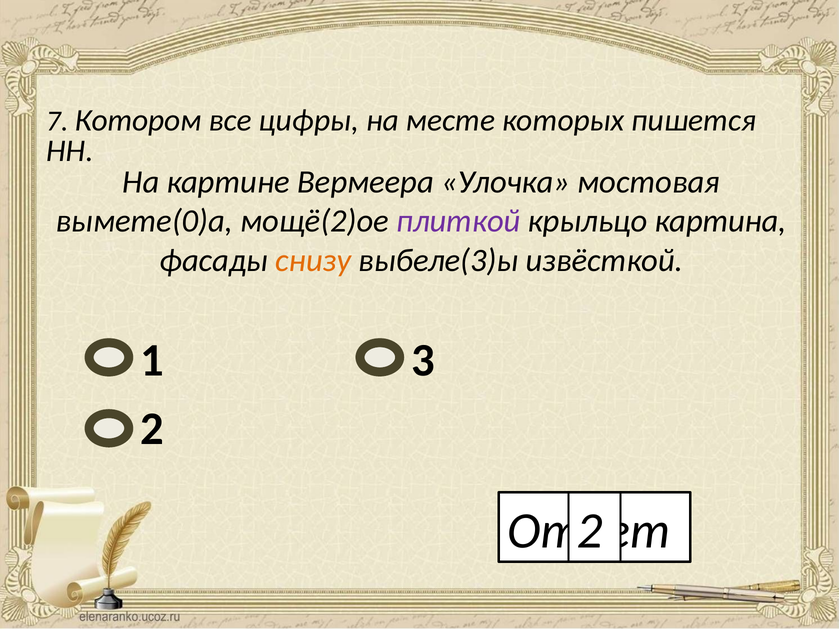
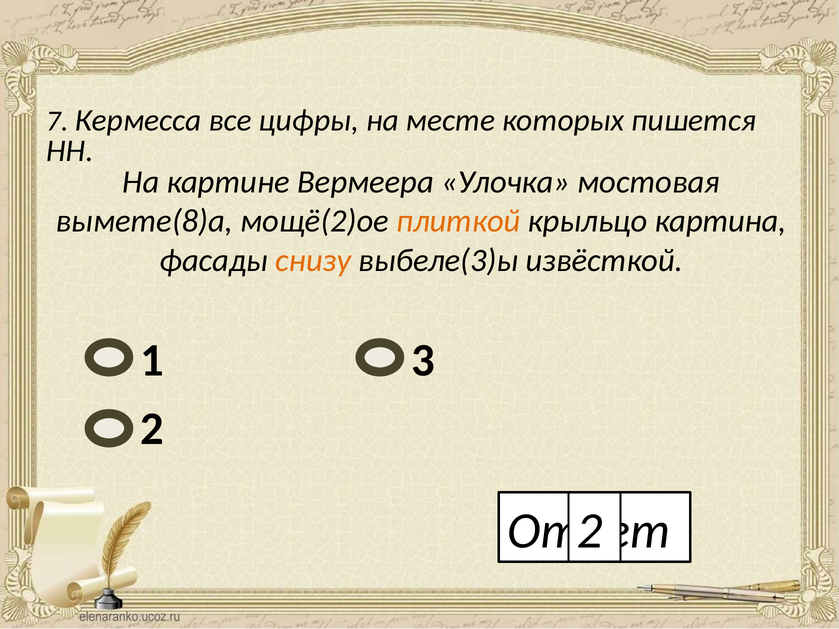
Котором: Котором -> Кермесса
вымете(0)а: вымете(0)а -> вымете(8)а
плиткой colour: purple -> orange
